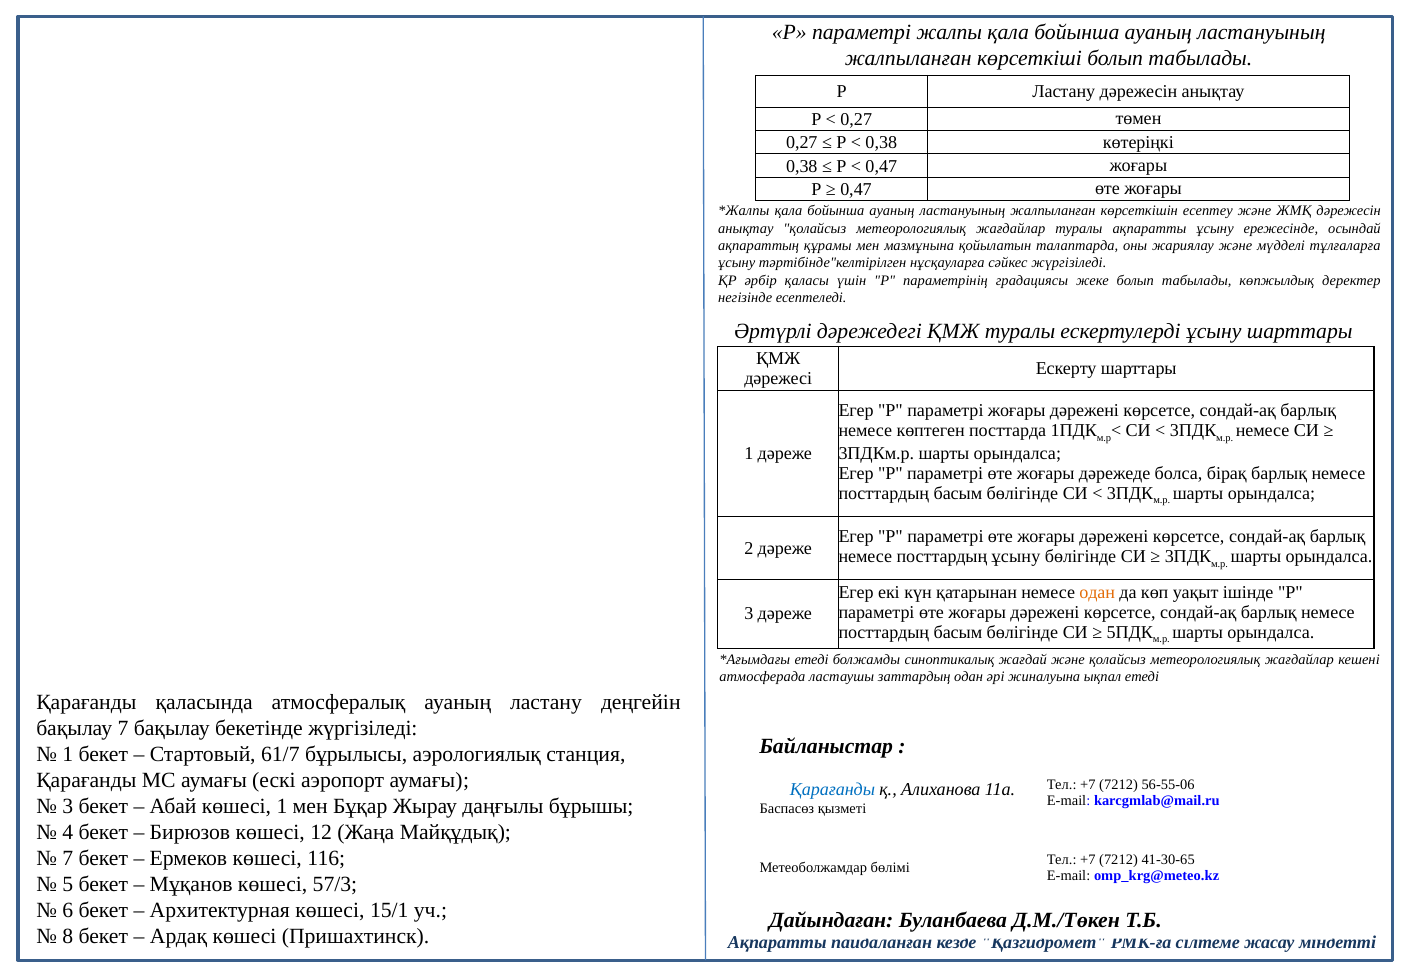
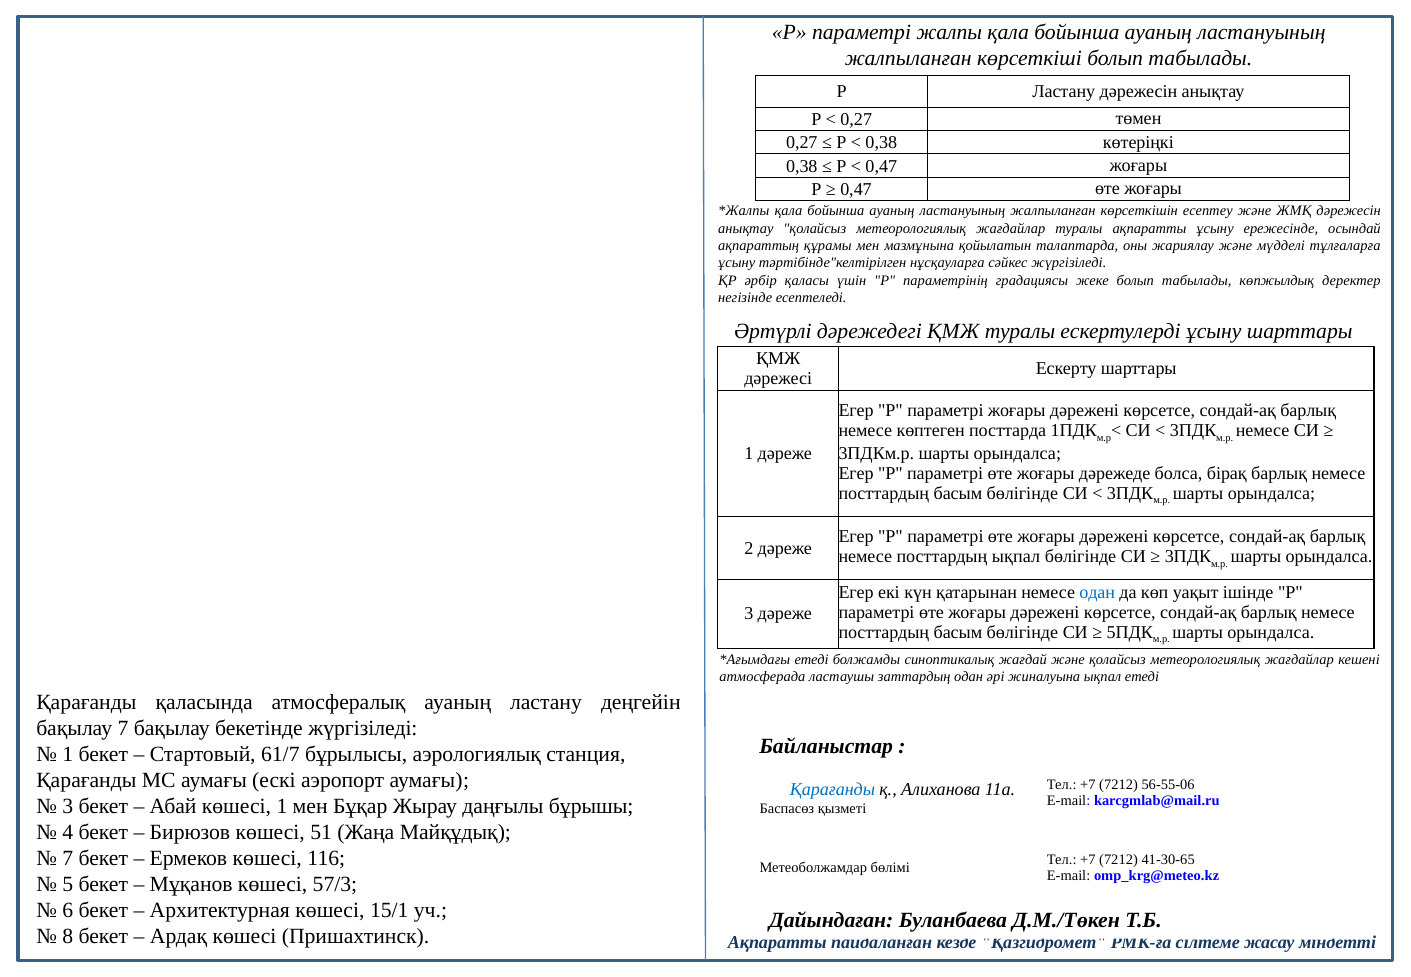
посттардың ұсыну: ұсыну -> ықпал
одан at (1097, 592) colour: orange -> blue
12: 12 -> 51
